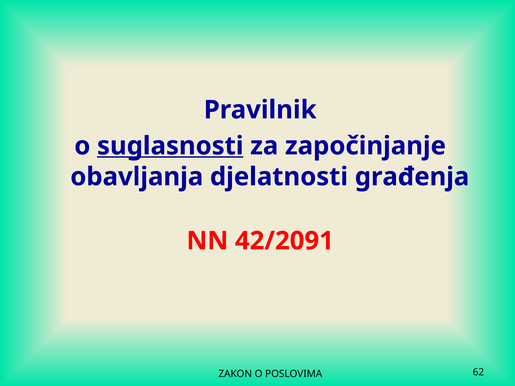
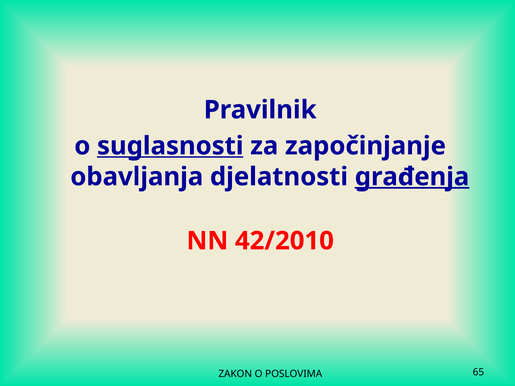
građenja underline: none -> present
42/2091: 42/2091 -> 42/2010
62: 62 -> 65
